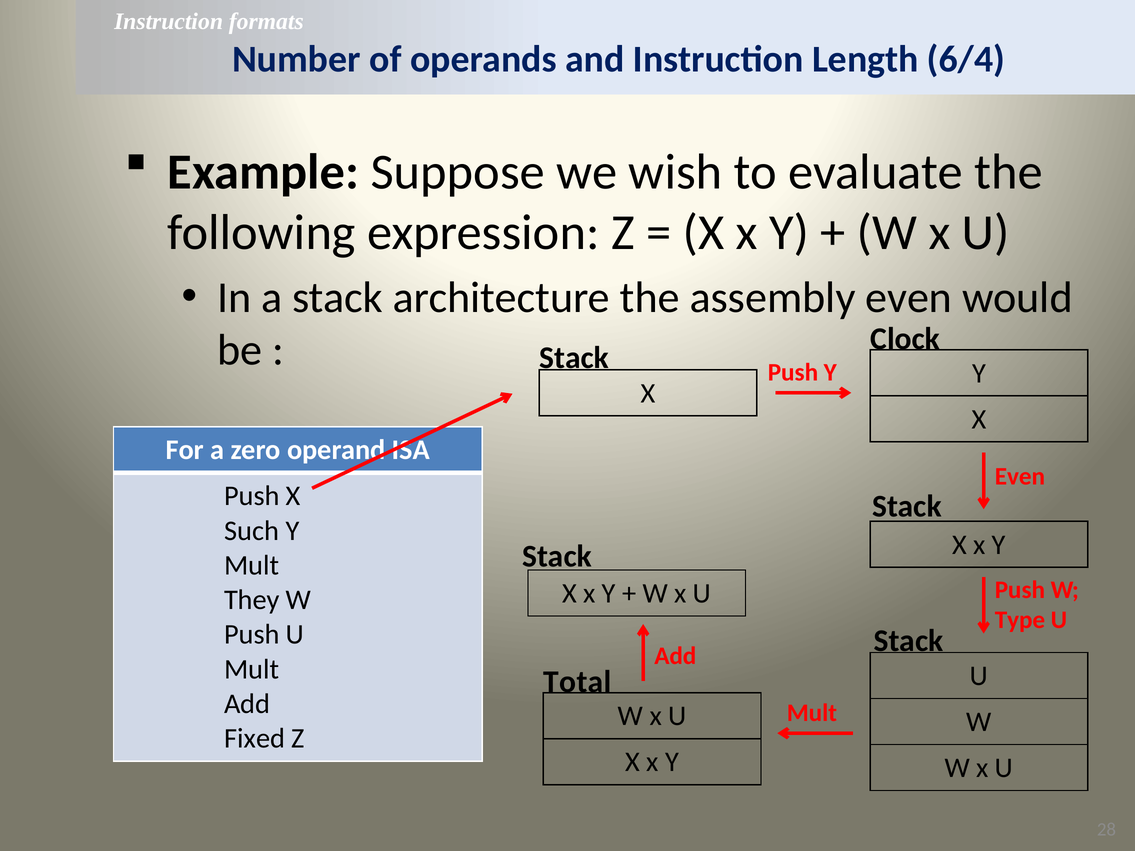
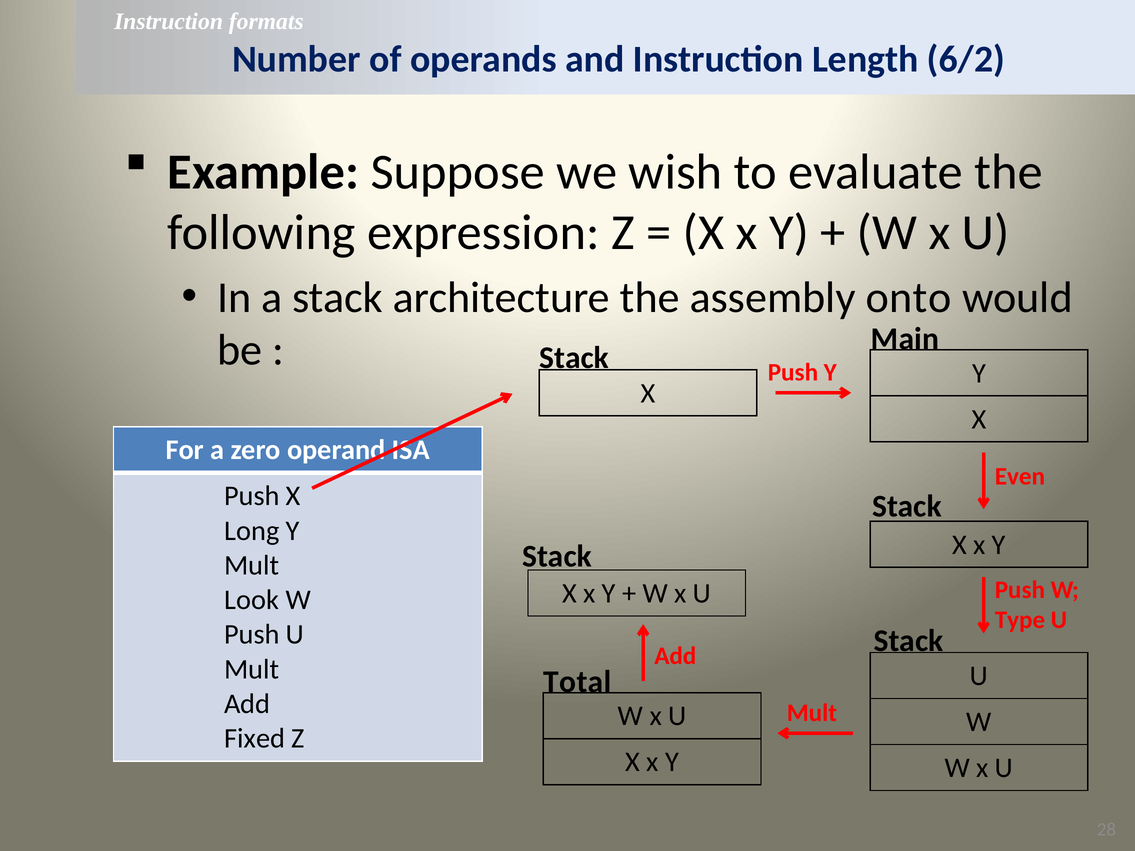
6/4: 6/4 -> 6/2
assembly even: even -> onto
Clock: Clock -> Main
Such: Such -> Long
They: They -> Look
